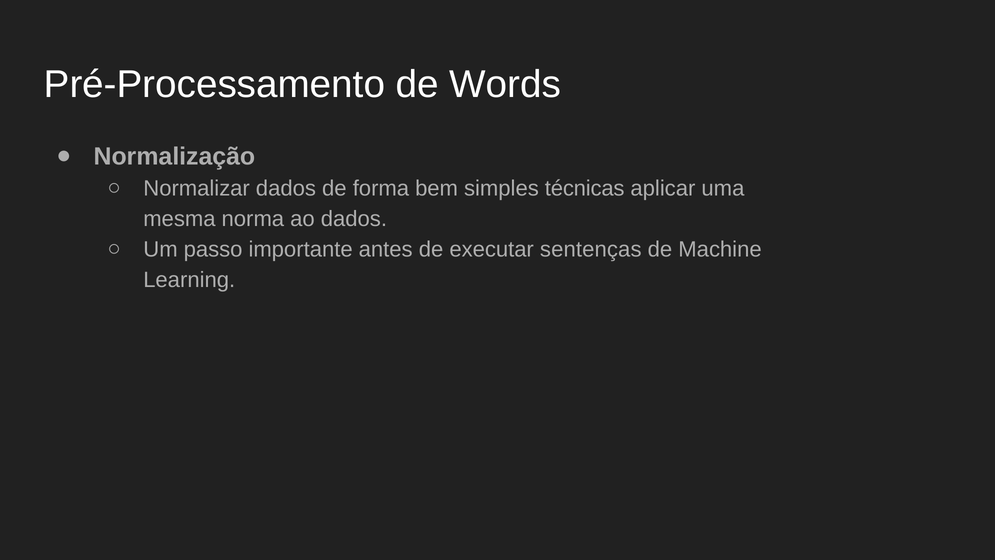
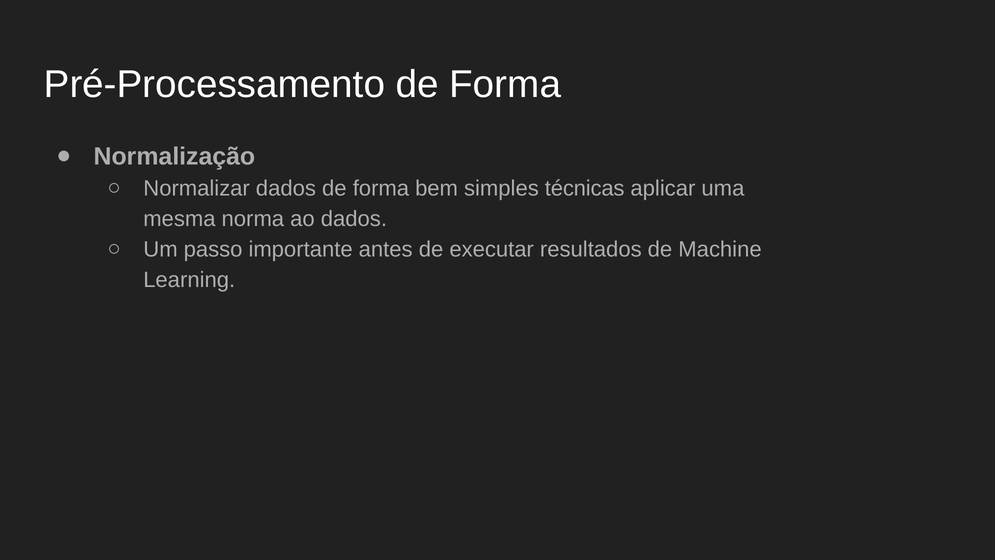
Pré-Processamento de Words: Words -> Forma
sentenças: sentenças -> resultados
